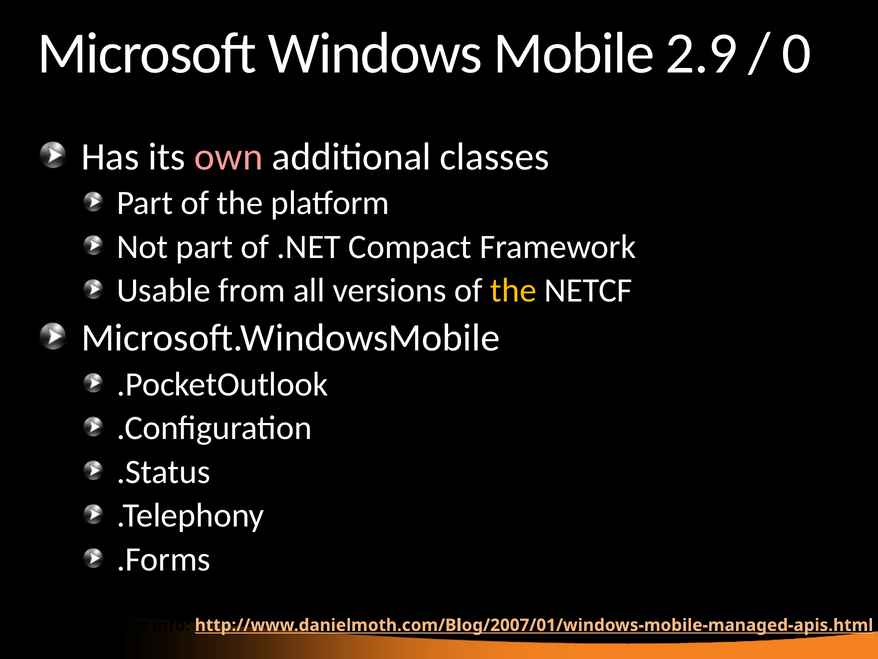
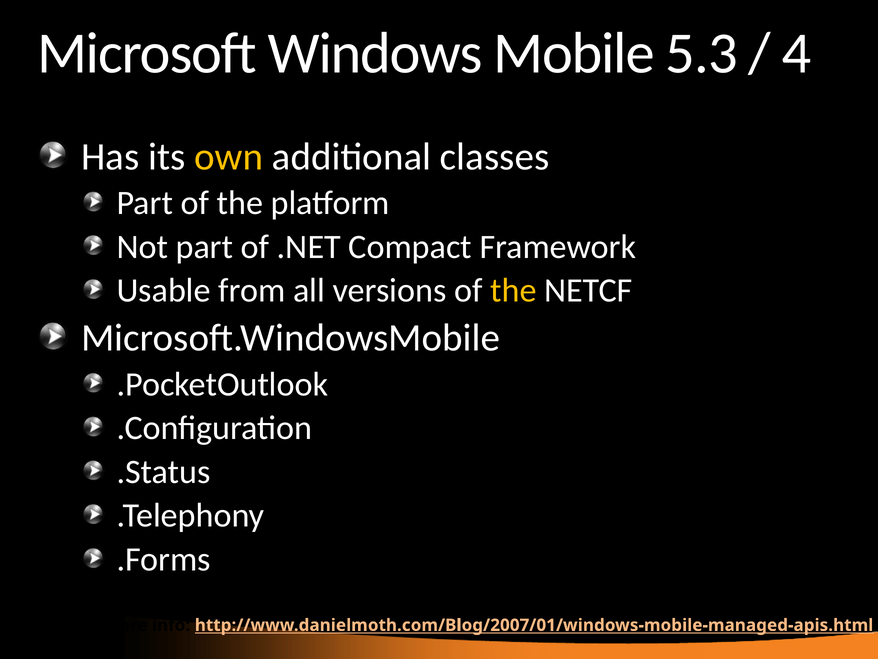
2.9: 2.9 -> 5.3
0: 0 -> 4
own colour: pink -> yellow
